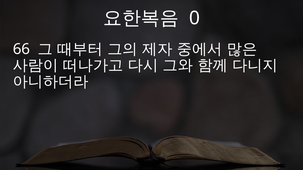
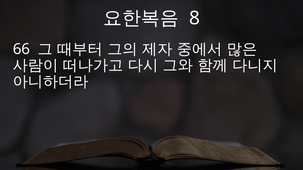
0: 0 -> 8
